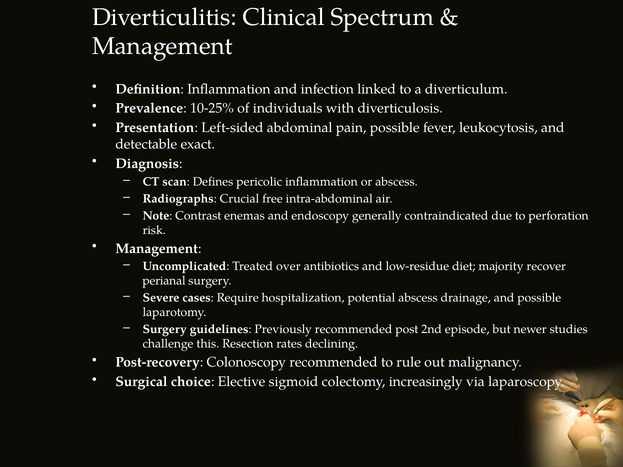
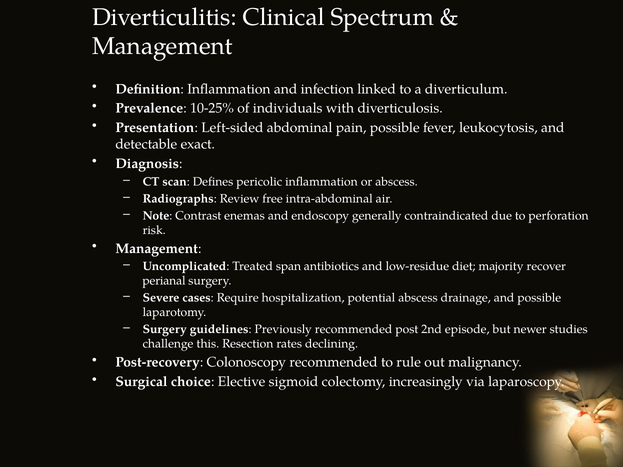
Crucial: Crucial -> Review
over: over -> span
